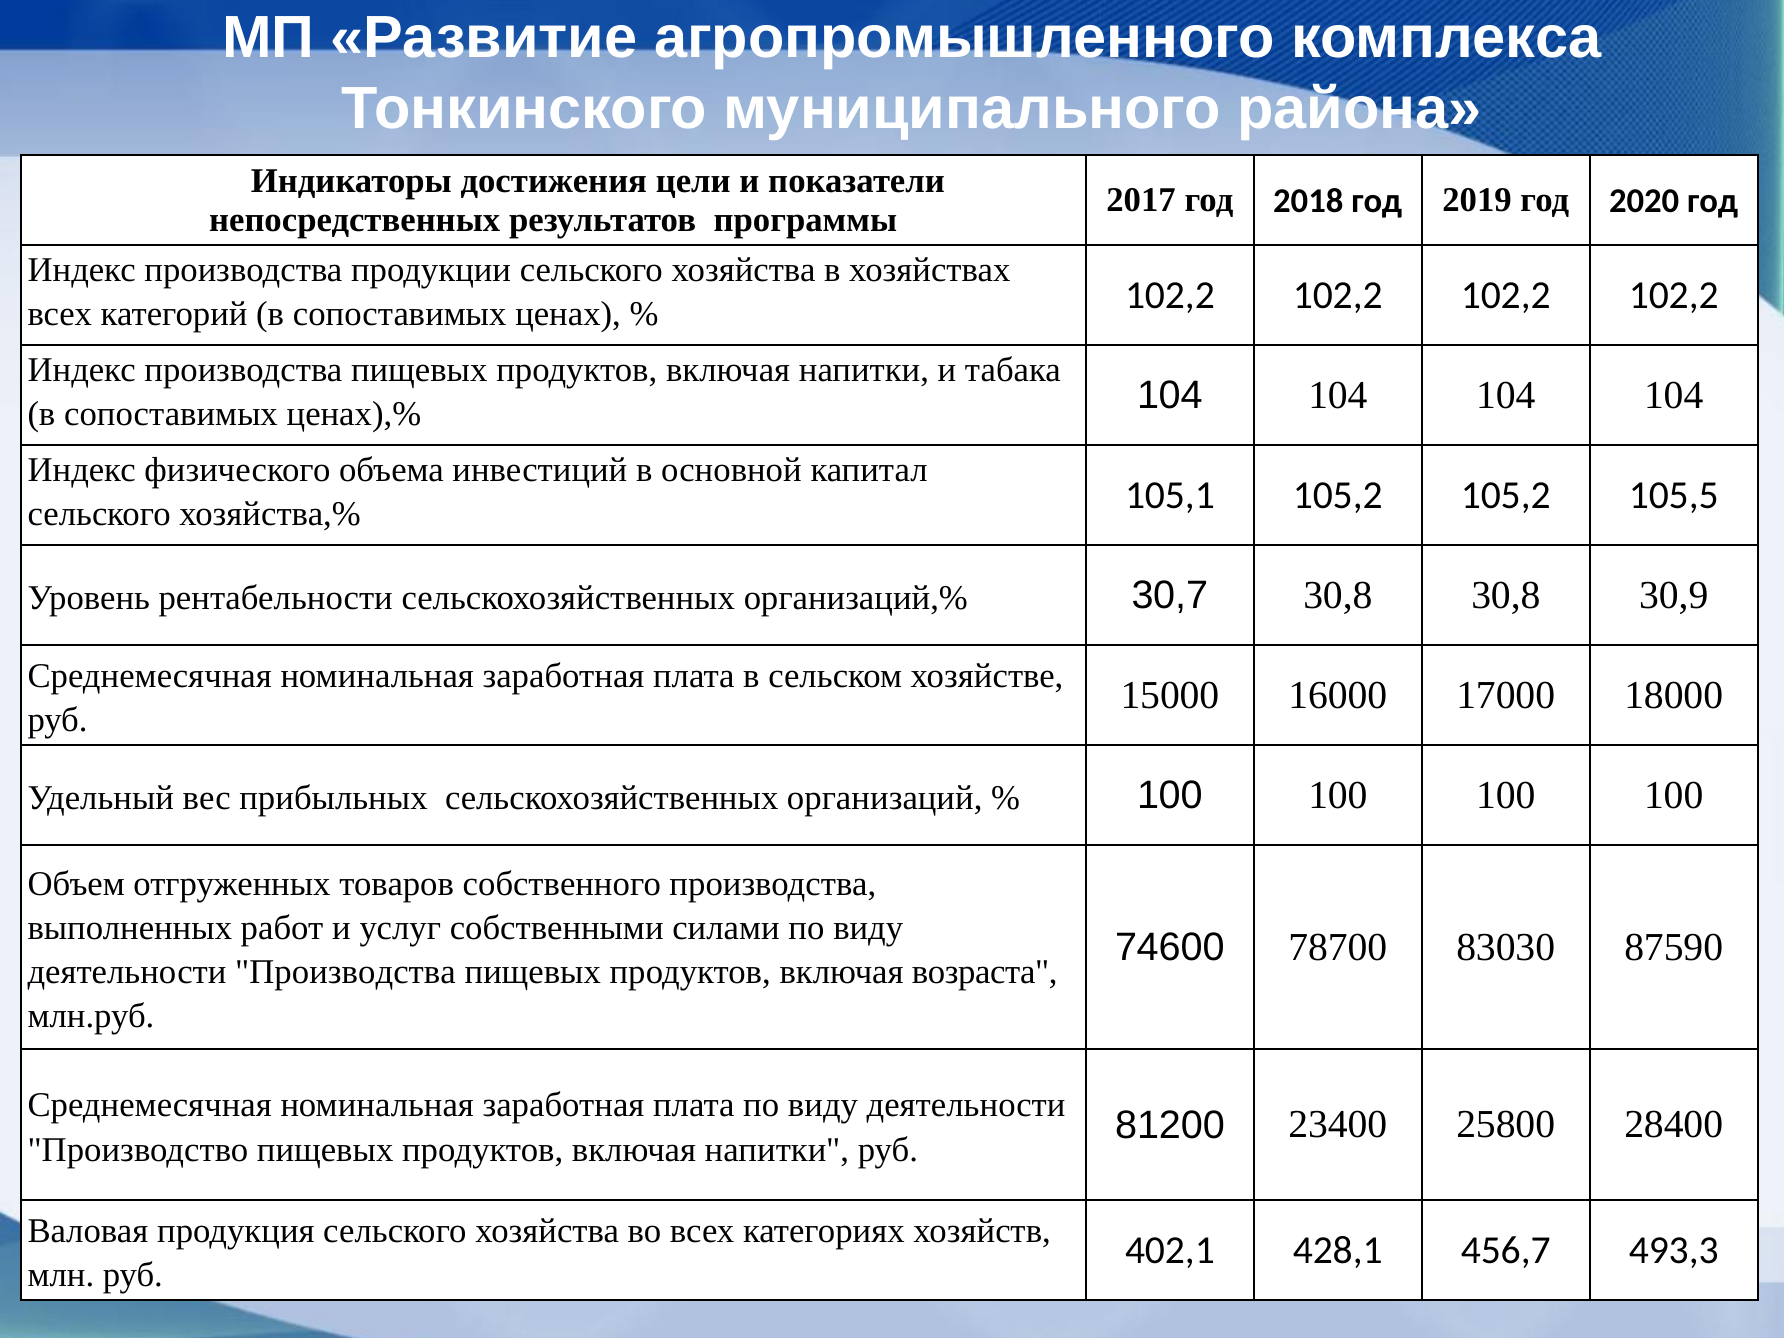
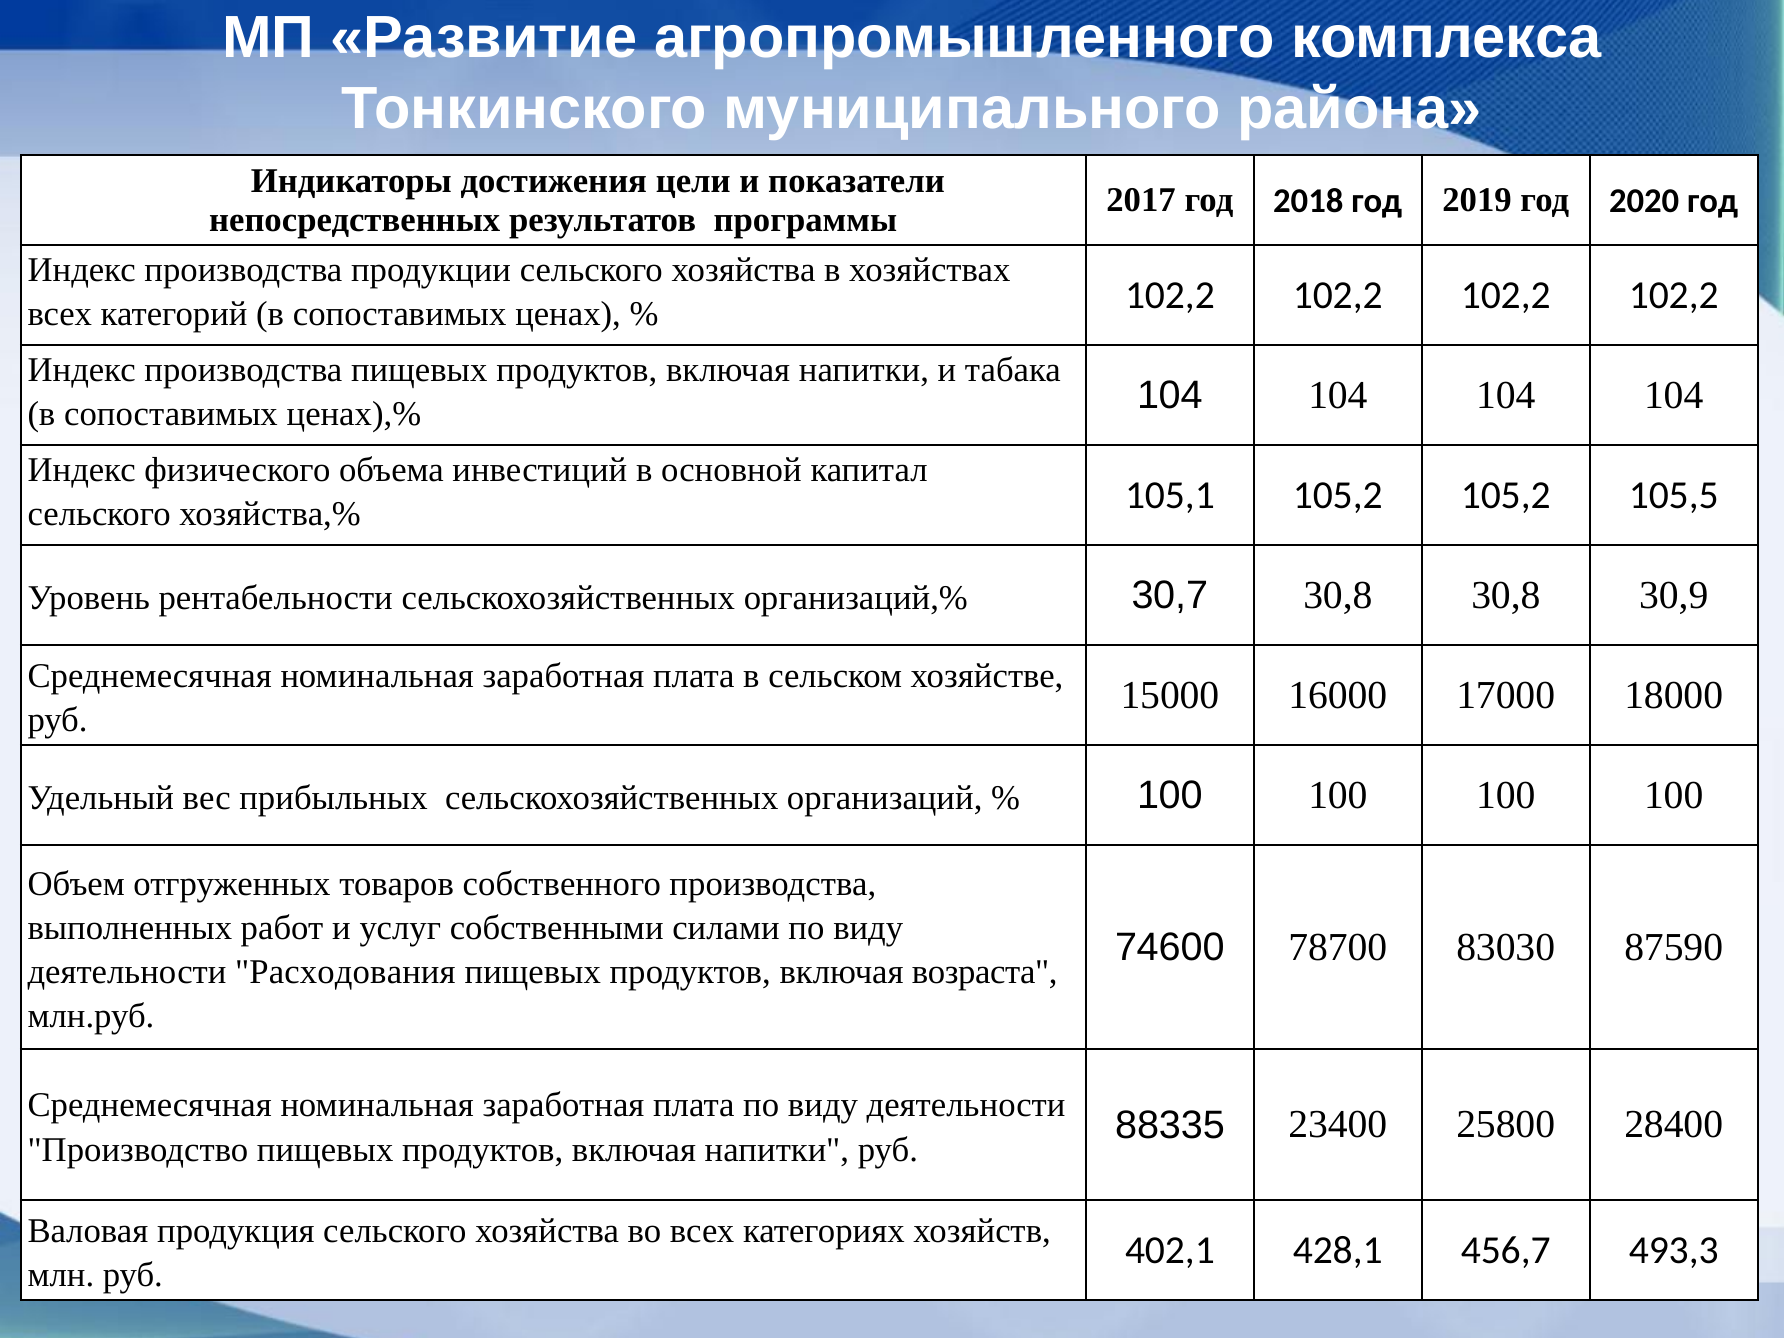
деятельности Производства: Производства -> Расходования
81200: 81200 -> 88335
